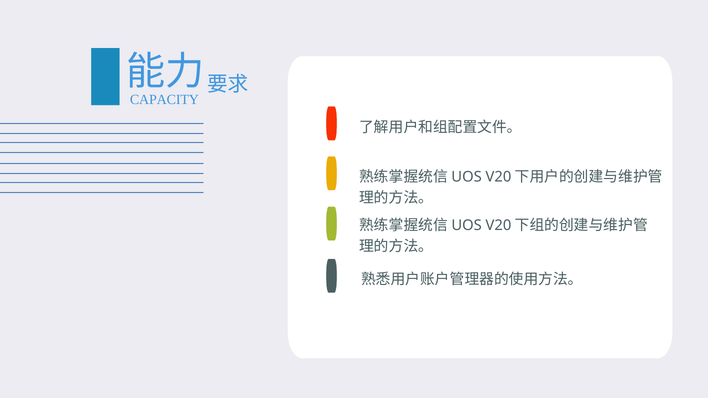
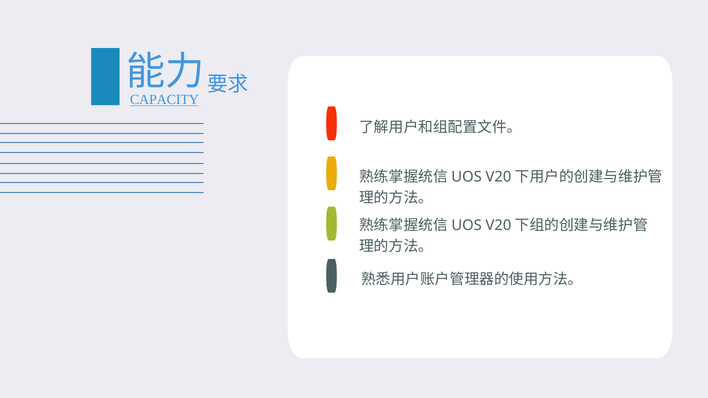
CAPACITY underline: none -> present
